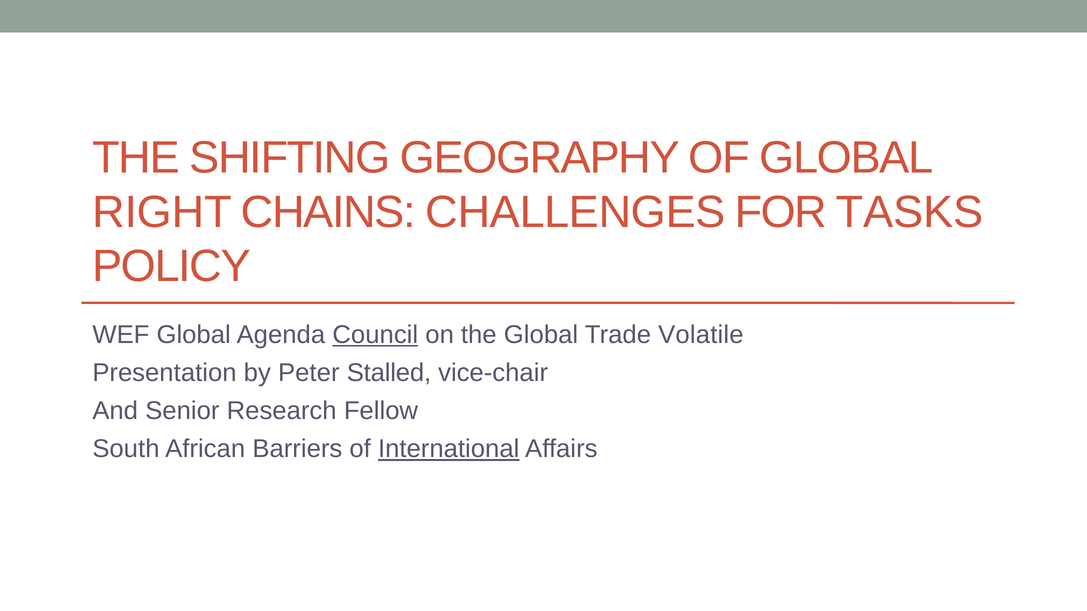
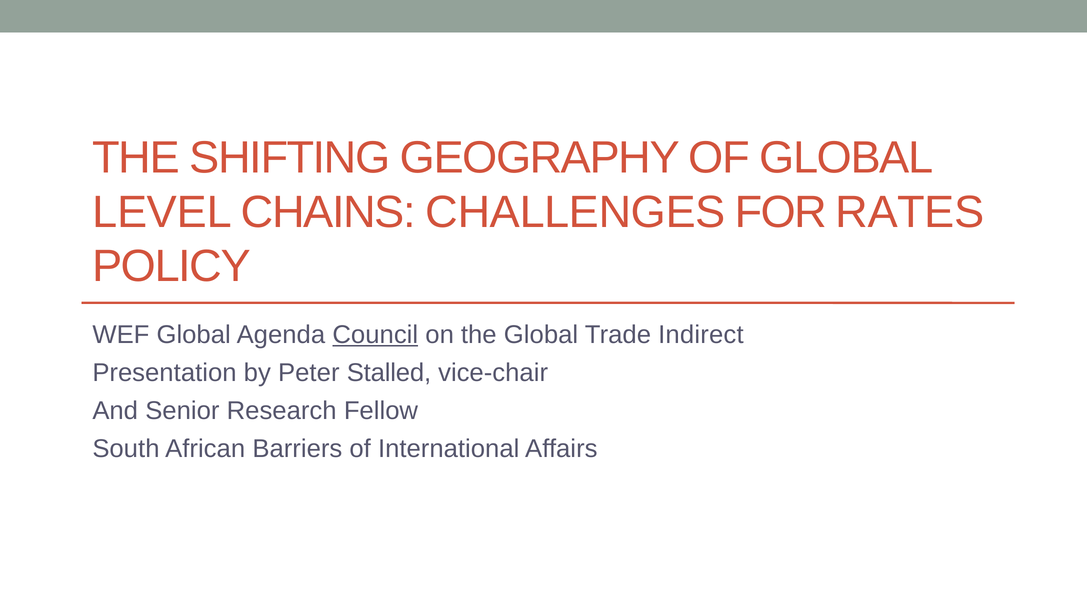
RIGHT: RIGHT -> LEVEL
TASKS: TASKS -> RATES
Volatile: Volatile -> Indirect
International underline: present -> none
